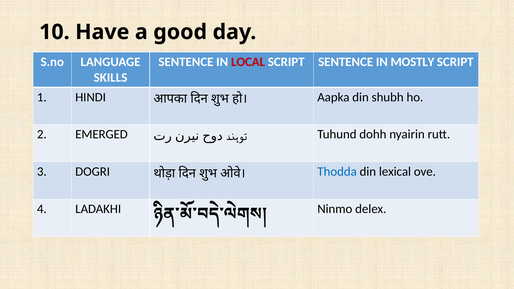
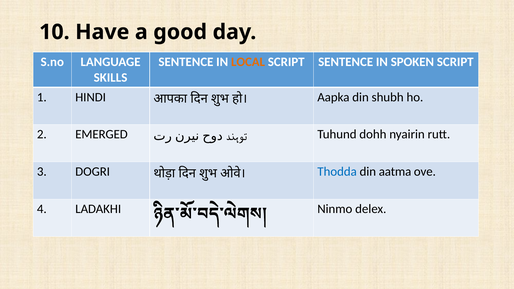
LOCAL colour: red -> orange
MOSTLY: MOSTLY -> SPOKEN
lexical: lexical -> aatma
